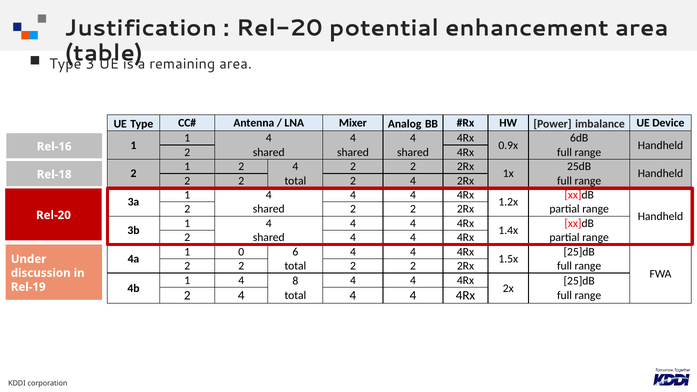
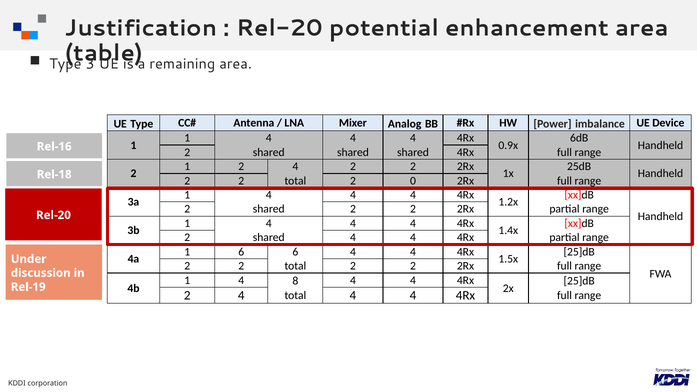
2 2 4: 4 -> 0
1 0: 0 -> 6
